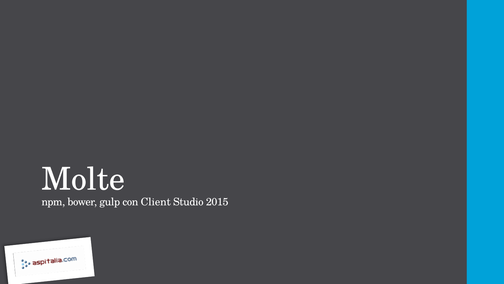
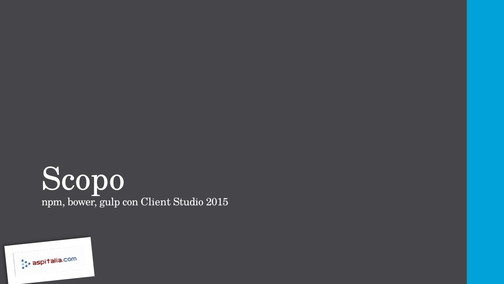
Molte: Molte -> Scopo
